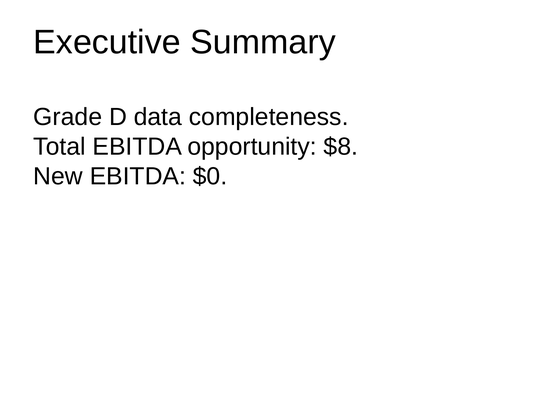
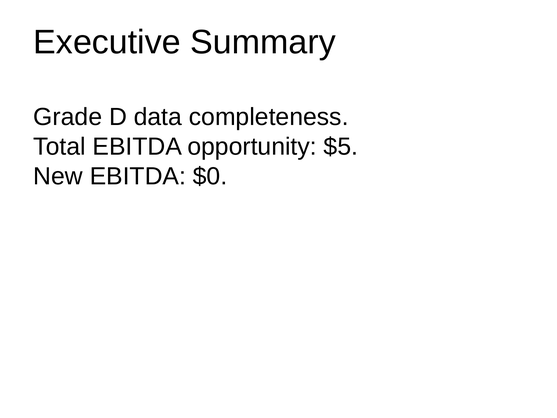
$8: $8 -> $5
